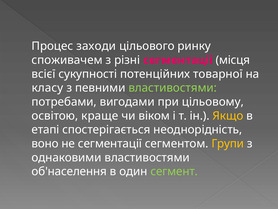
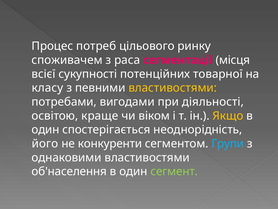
заходи: заходи -> потреб
різні: різні -> раса
властивостями at (173, 88) colour: light green -> yellow
цільовому: цільовому -> діяльності
етапі at (45, 129): етапі -> один
воно: воно -> його
не сегментації: сегментації -> конкуренти
Групи colour: yellow -> light blue
